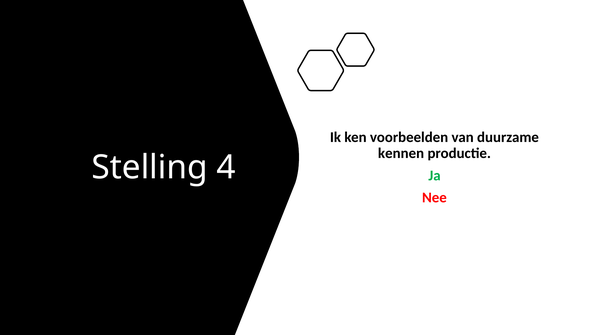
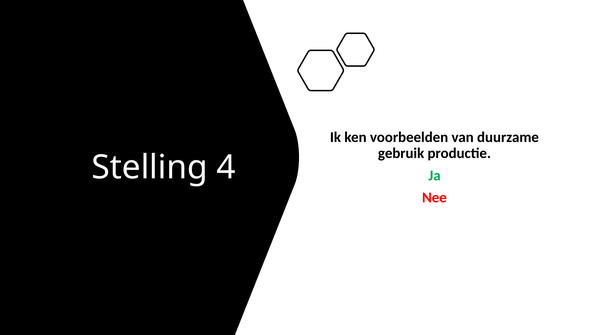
kennen: kennen -> gebruik
